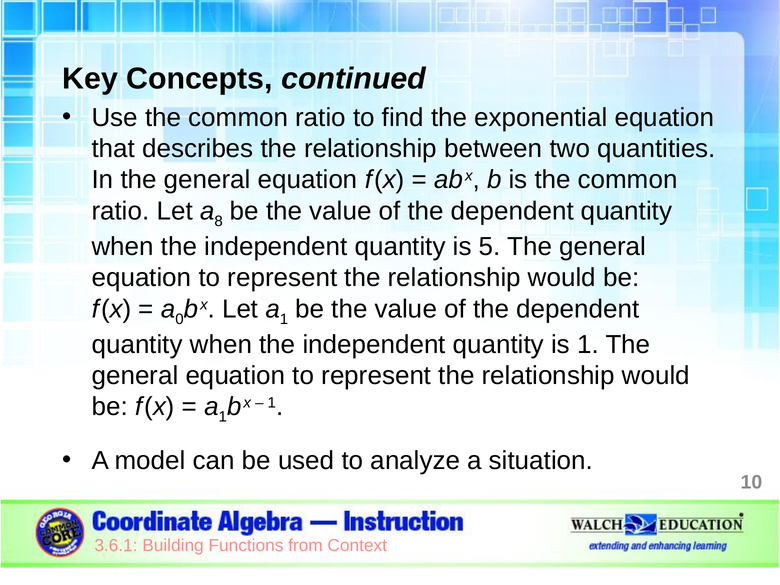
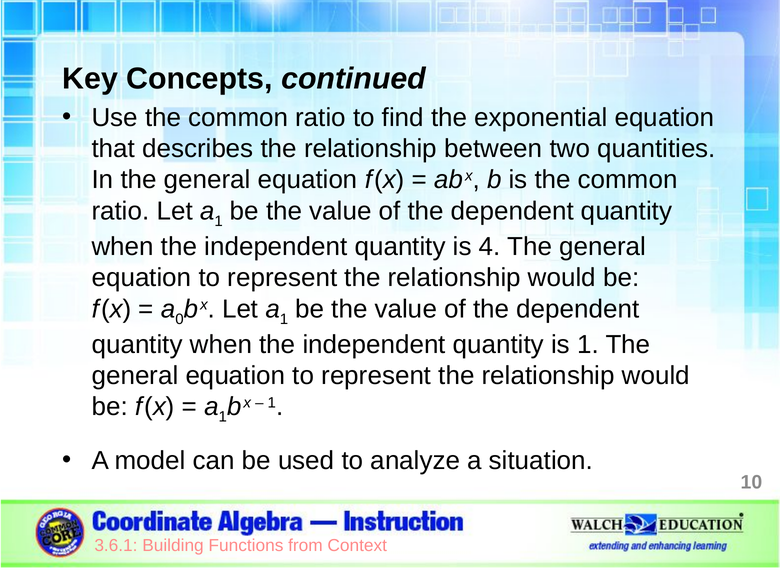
ratio Let a 8: 8 -> 1
5: 5 -> 4
